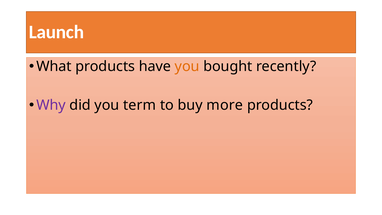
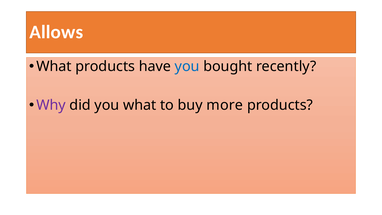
Launch: Launch -> Allows
you at (187, 66) colour: orange -> blue
you term: term -> what
